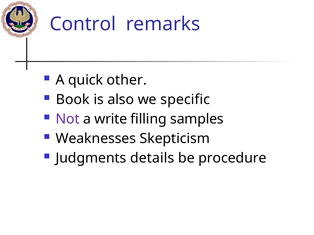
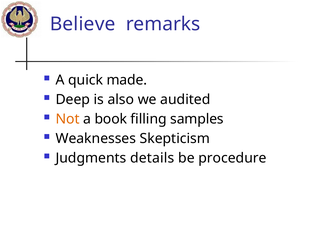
Control: Control -> Believe
other: other -> made
Book: Book -> Deep
specific: specific -> audited
Not colour: purple -> orange
write: write -> book
